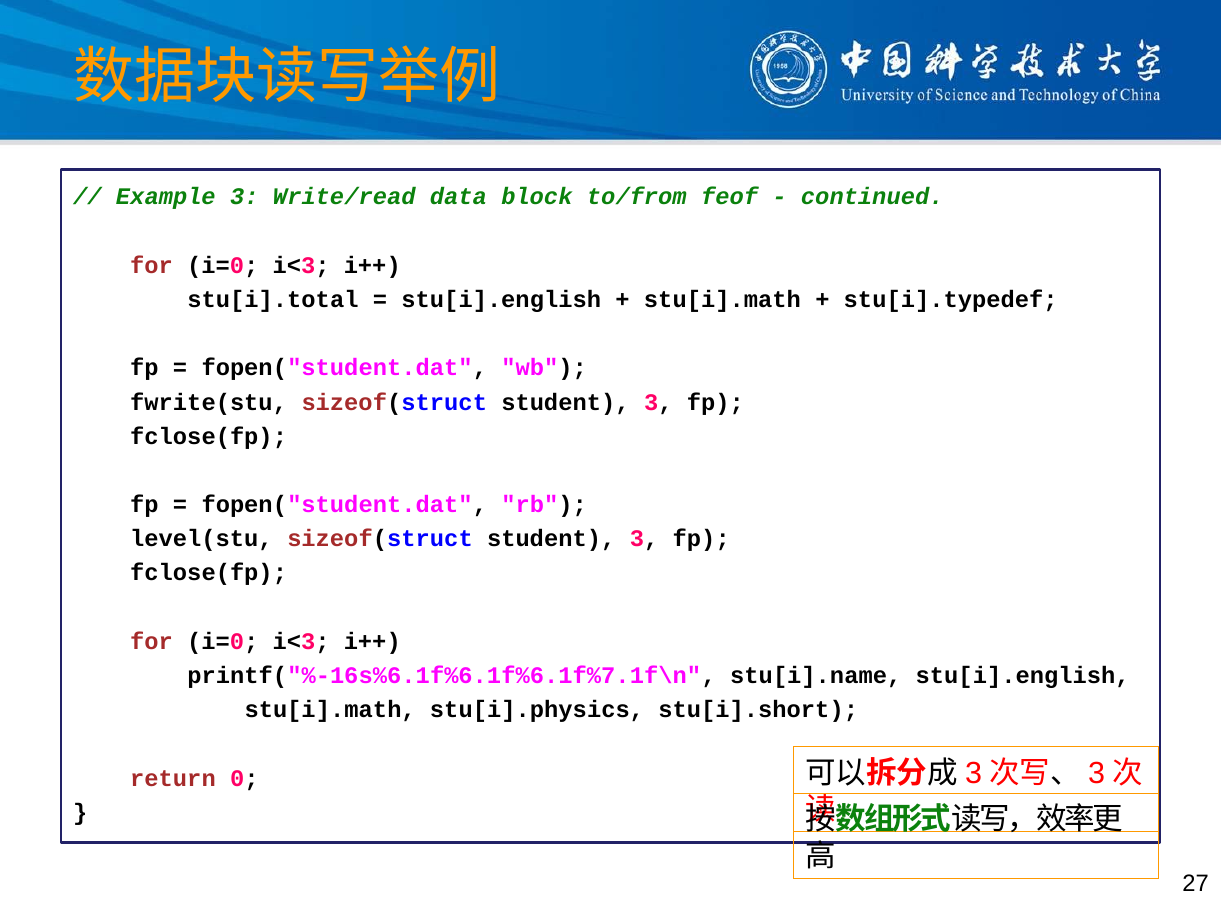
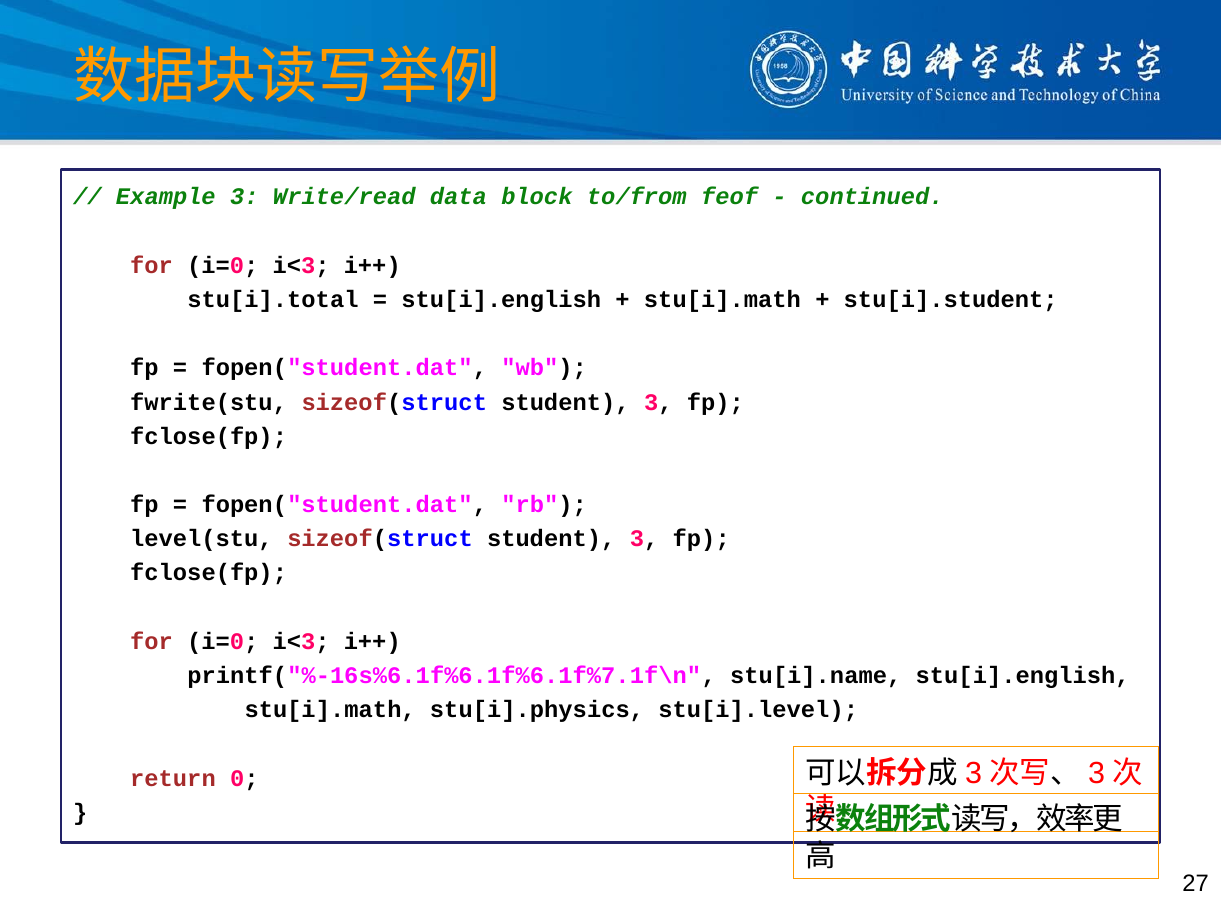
stu[i].typedef: stu[i].typedef -> stu[i].student
stu[i].short: stu[i].short -> stu[i].level
